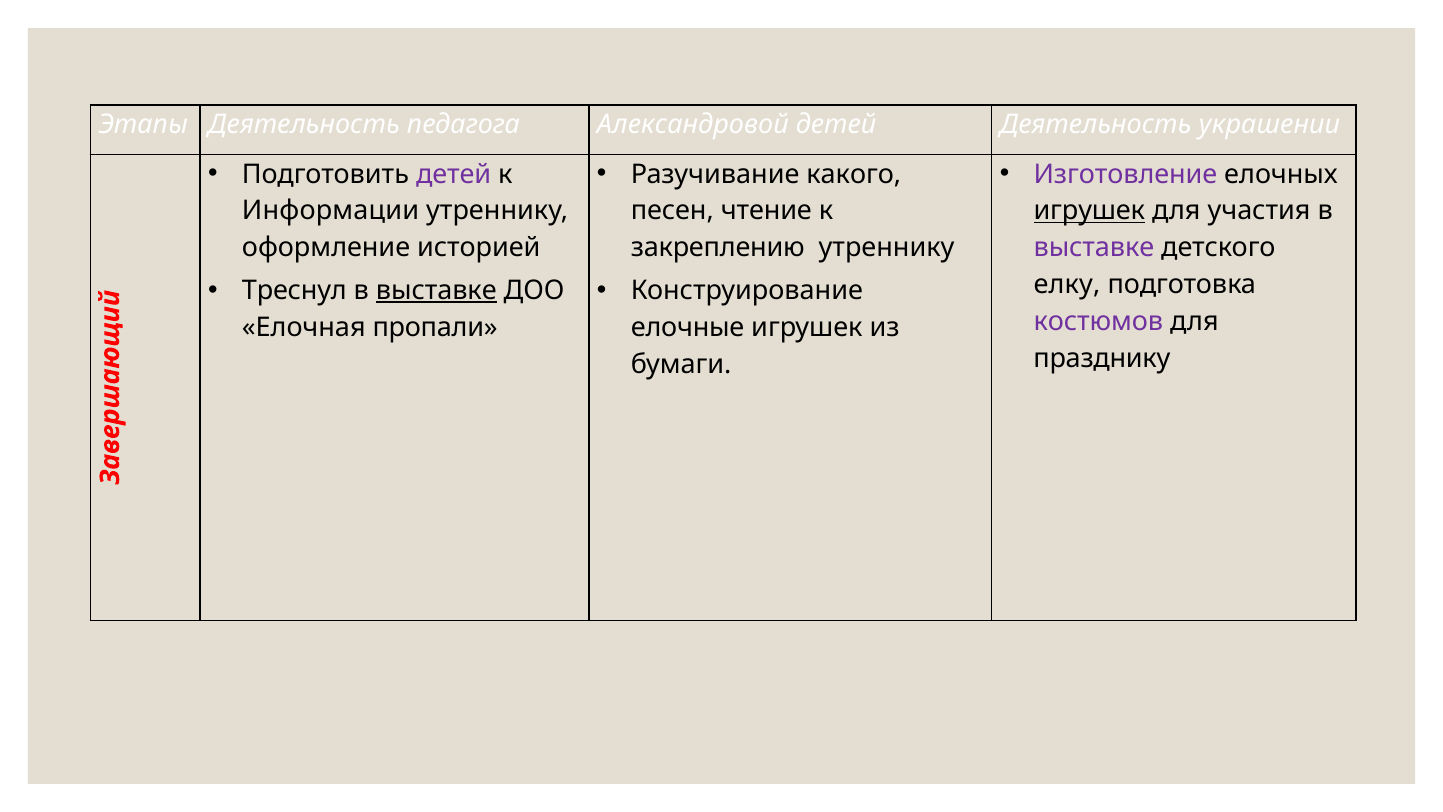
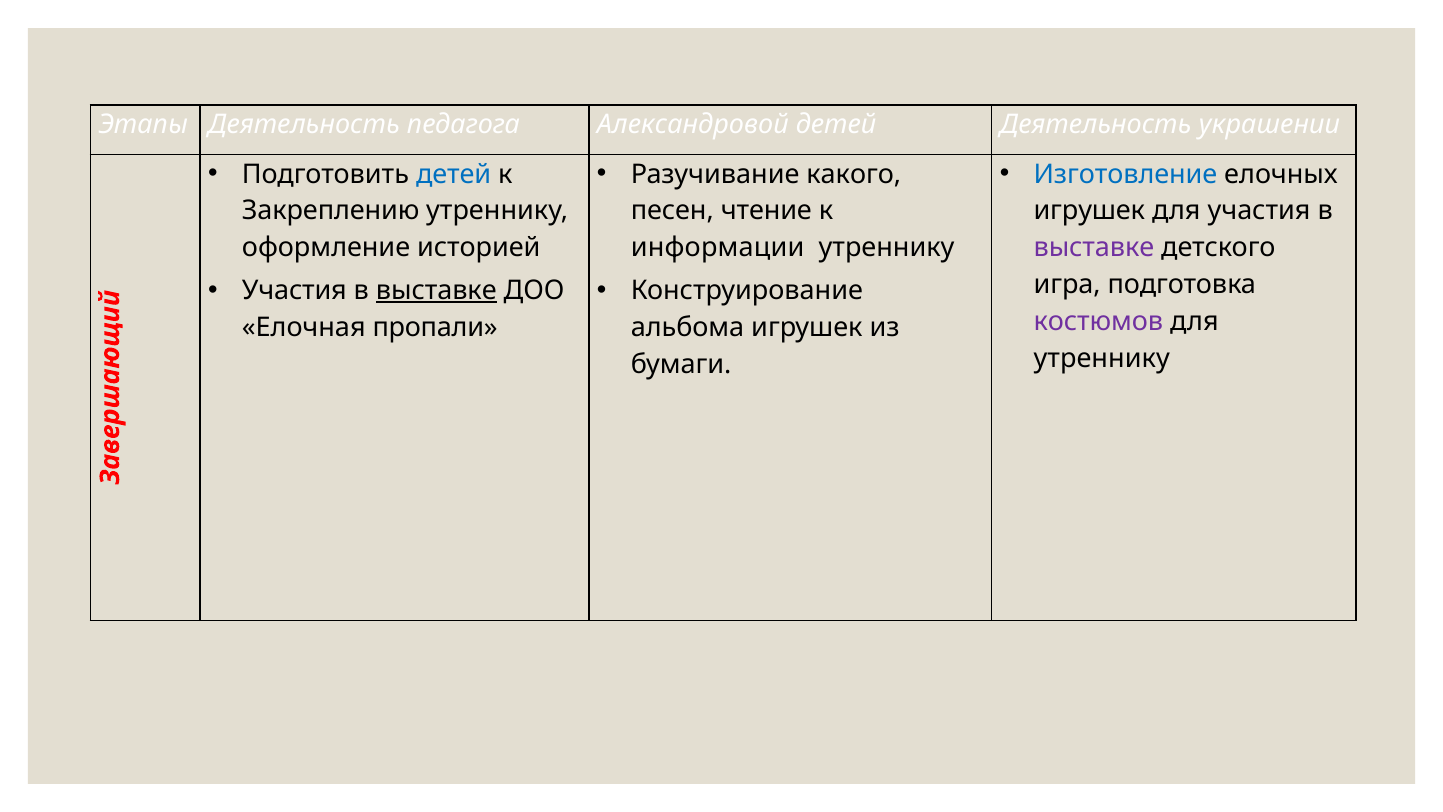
детей at (454, 174) colour: purple -> blue
Изготовление colour: purple -> blue
Информации: Информации -> Закреплению
игрушек at (1089, 211) underline: present -> none
закреплению: закреплению -> информации
Треснул at (294, 290): Треснул -> Участия
елку: елку -> игра
елочные: елочные -> альбома
празднику at (1102, 358): празднику -> утреннику
